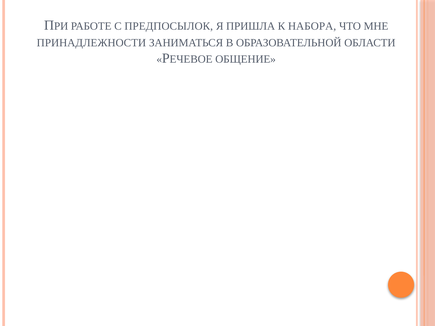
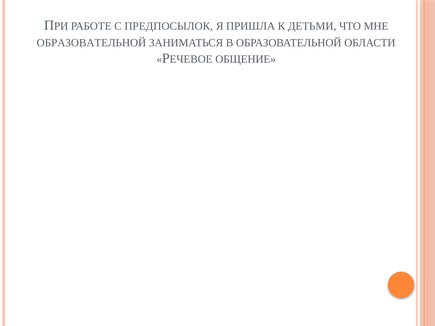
НАБОРА: НАБОРА -> ДЕТЬМИ
ПРИНАДЛЕЖНОСТИ at (91, 43): ПРИНАДЛЕЖНОСТИ -> ОБРАЗОВАТЕЛЬНОЙ
